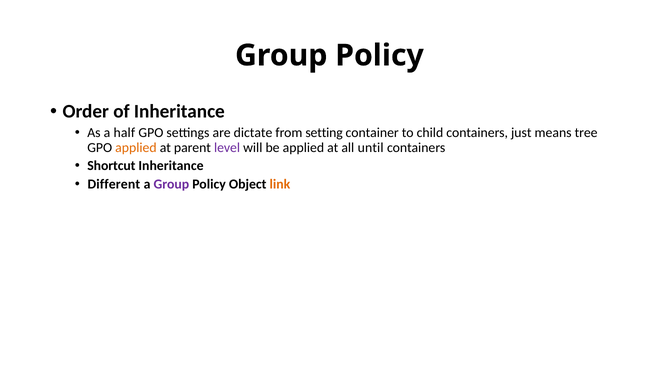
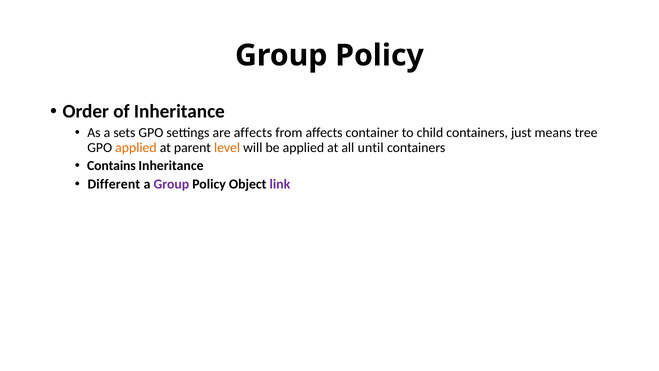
half: half -> sets
are dictate: dictate -> affects
from setting: setting -> affects
level colour: purple -> orange
Shortcut: Shortcut -> Contains
link colour: orange -> purple
